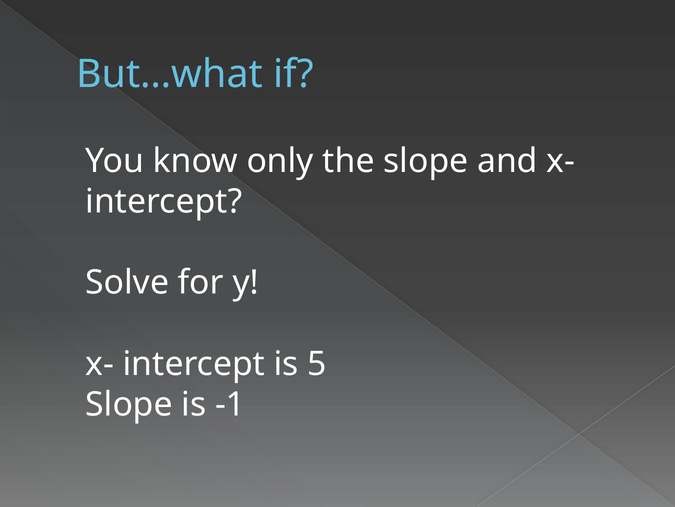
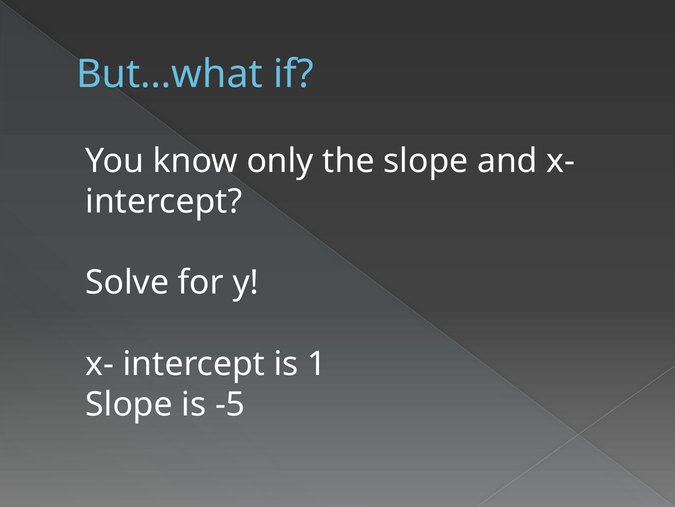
5: 5 -> 1
-1: -1 -> -5
